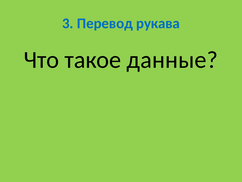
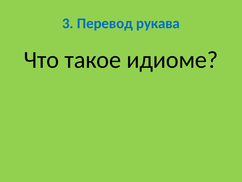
данные: данные -> идиоме
